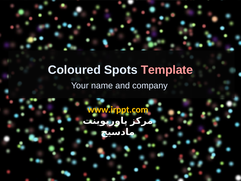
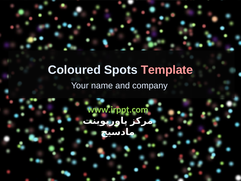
www.irppt.com colour: yellow -> light green
